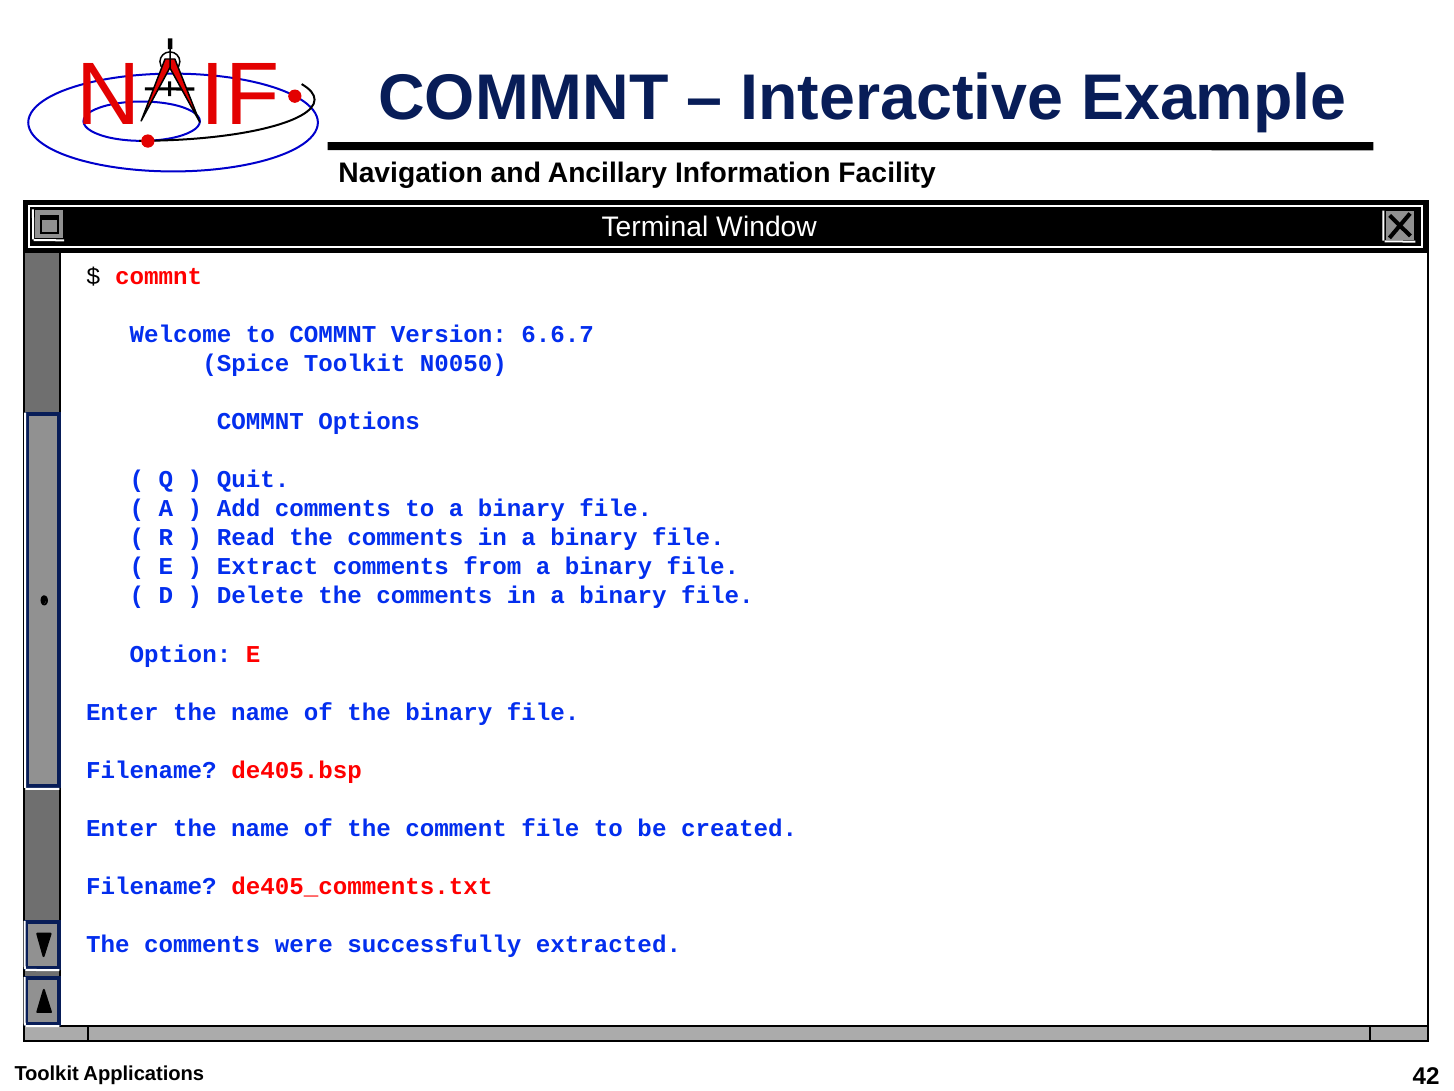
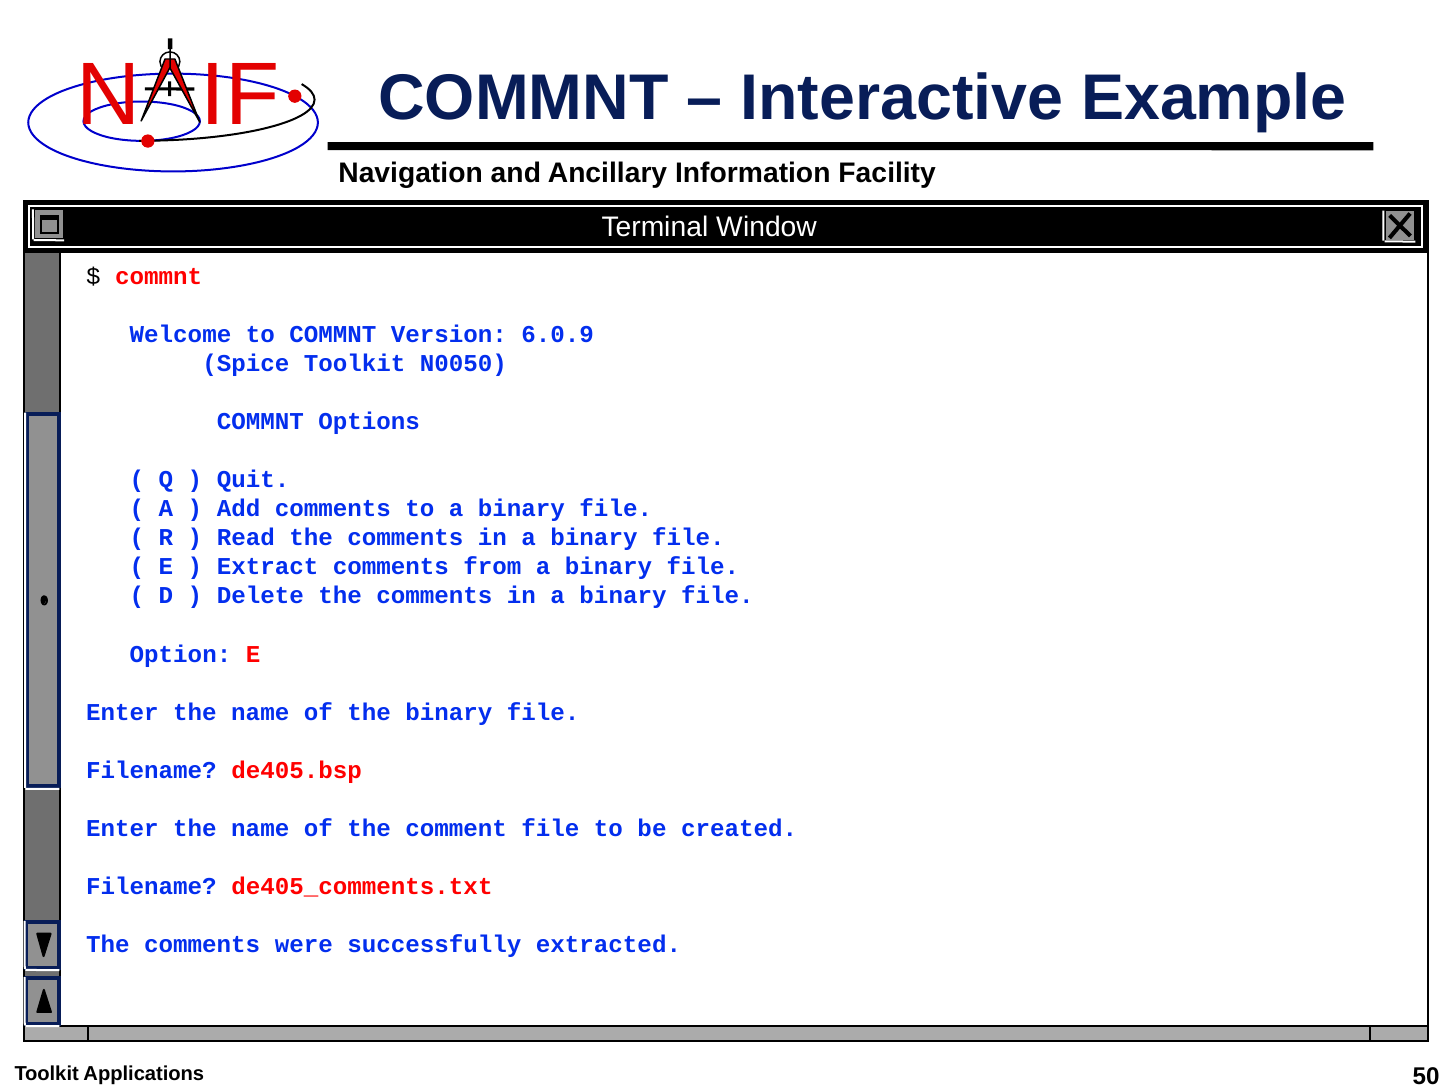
6.6.7: 6.6.7 -> 6.0.9
42: 42 -> 50
